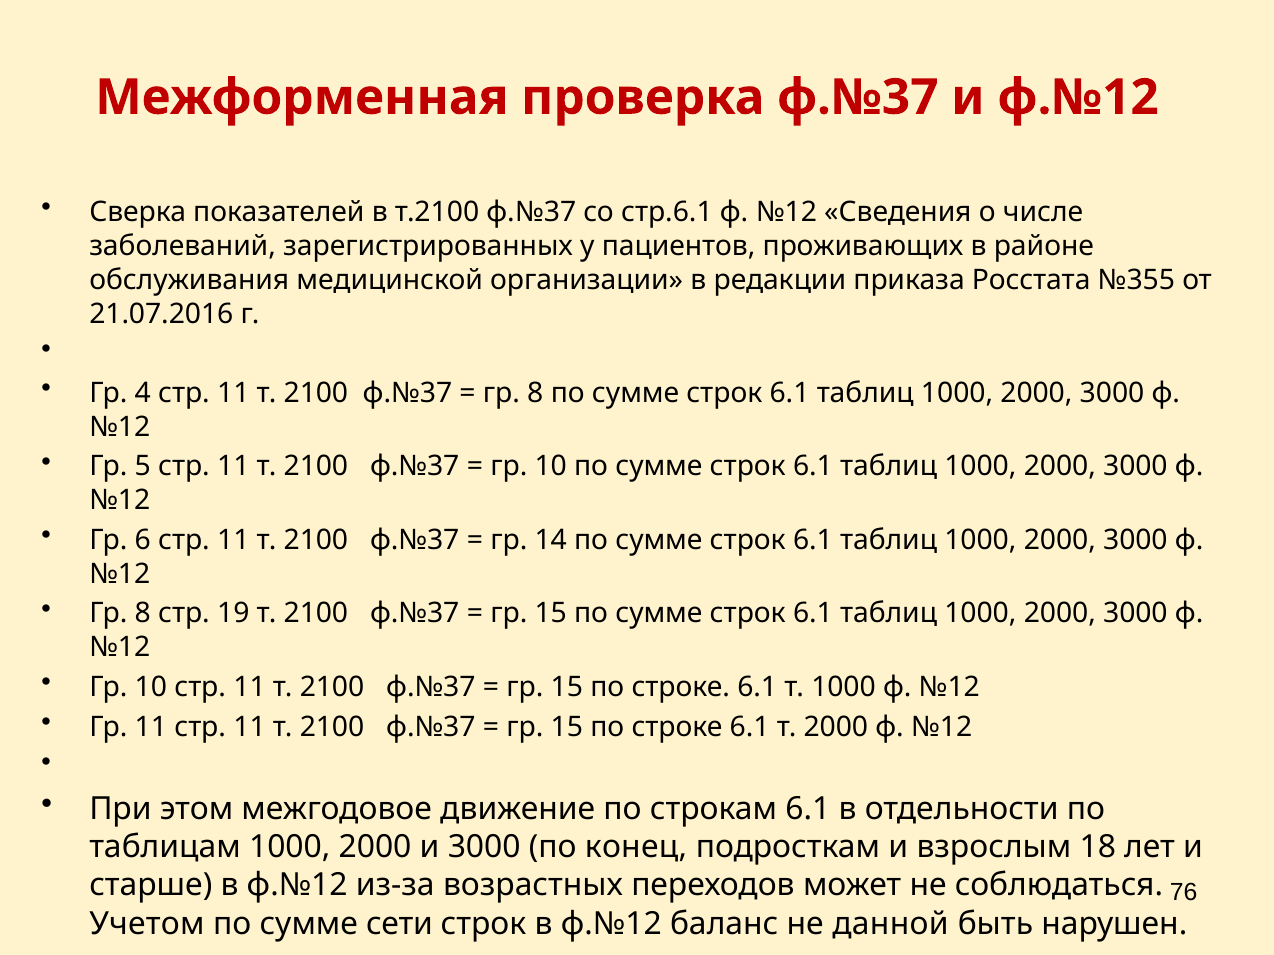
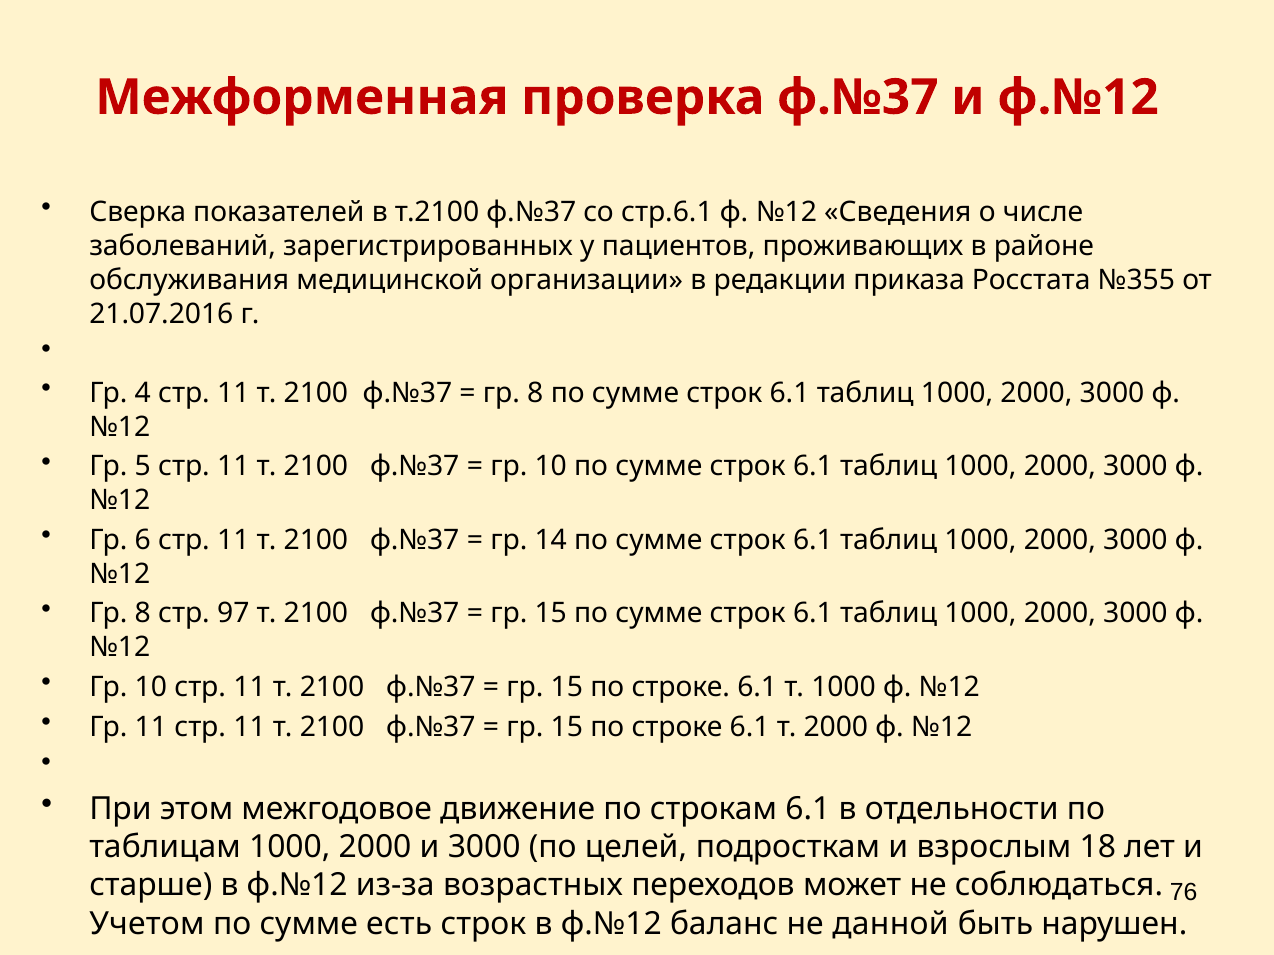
19: 19 -> 97
конец: конец -> целей
сети: сети -> есть
